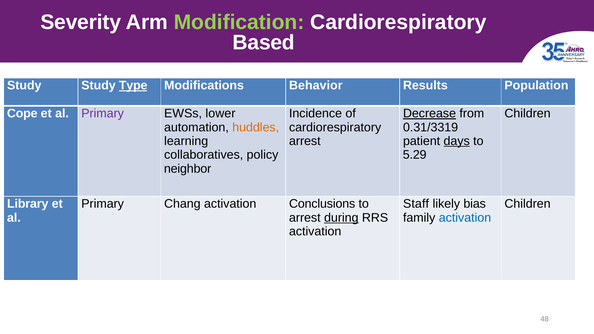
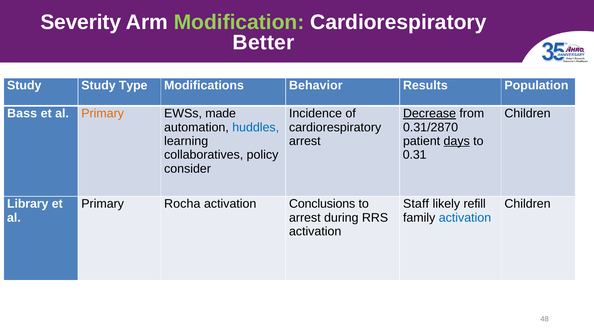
Based: Based -> Better
Type underline: present -> none
Cope: Cope -> Bass
Primary at (103, 114) colour: purple -> orange
lower: lower -> made
huddles colour: orange -> blue
0.31/3319: 0.31/3319 -> 0.31/2870
5.29: 5.29 -> 0.31
neighbor: neighbor -> consider
Chang: Chang -> Rocha
bias: bias -> refill
during underline: present -> none
